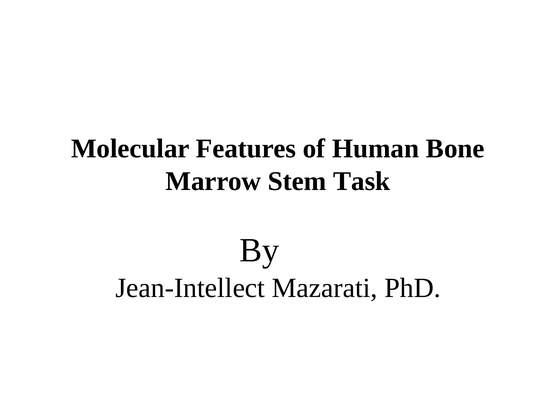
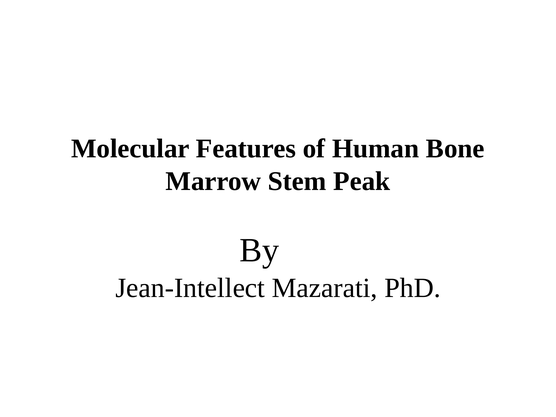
Task: Task -> Peak
